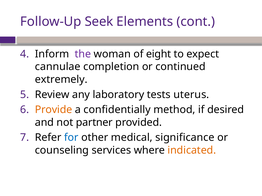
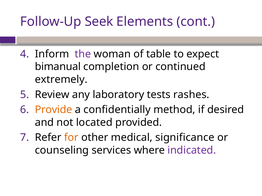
eight: eight -> table
cannulae: cannulae -> bimanual
uterus: uterus -> rashes
partner: partner -> located
for colour: blue -> orange
indicated colour: orange -> purple
